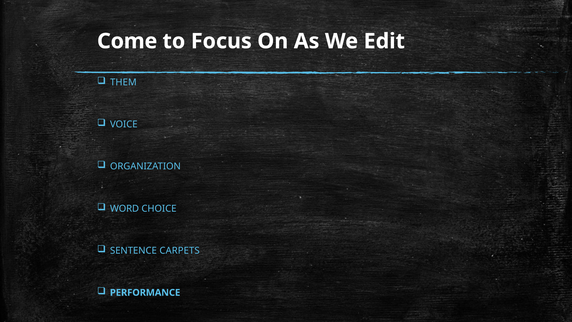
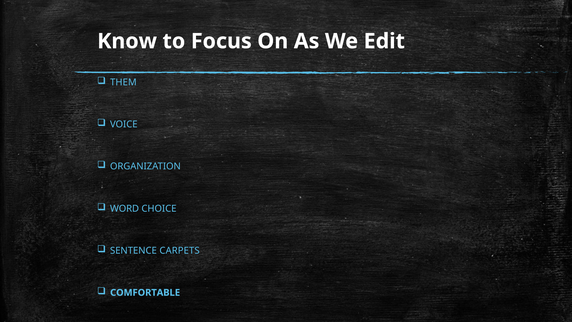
Come: Come -> Know
PERFORMANCE: PERFORMANCE -> COMFORTABLE
